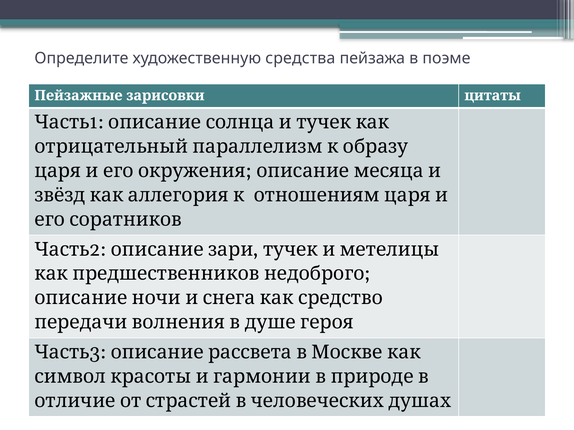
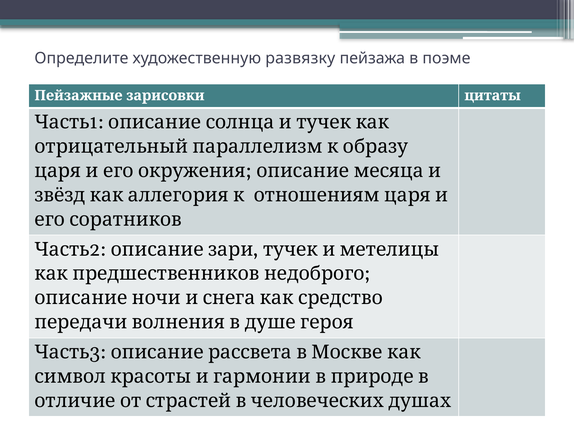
средства: средства -> развязку
